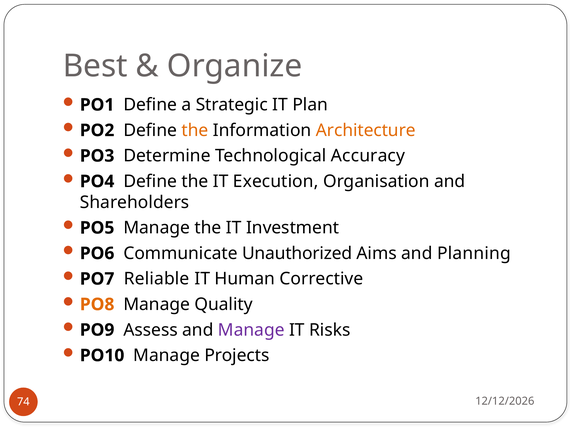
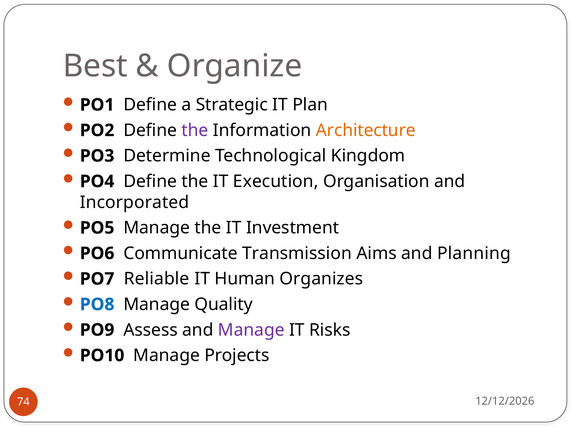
the at (195, 130) colour: orange -> purple
Accuracy: Accuracy -> Kingdom
Shareholders: Shareholders -> Incorporated
Unauthorized: Unauthorized -> Transmission
Corrective: Corrective -> Organizes
PO8 colour: orange -> blue
